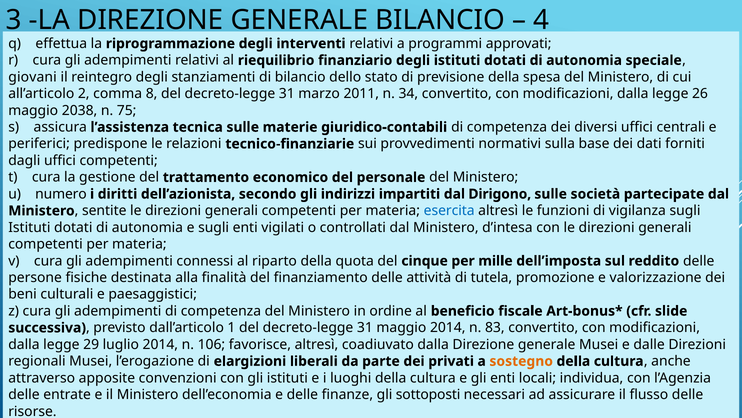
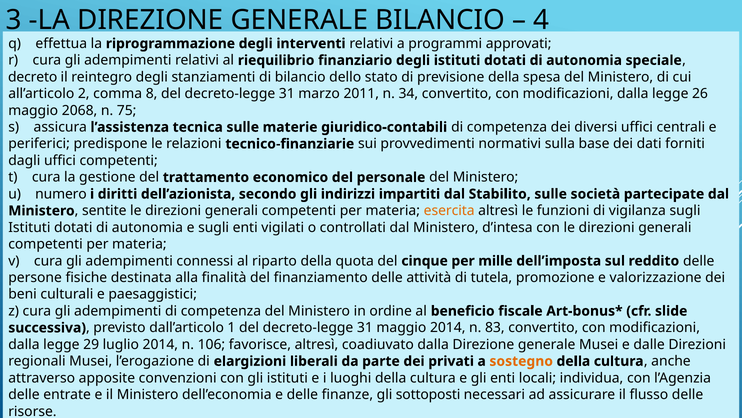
giovani: giovani -> decreto
2038: 2038 -> 2068
Dirigono: Dirigono -> Stabilito
esercita colour: blue -> orange
